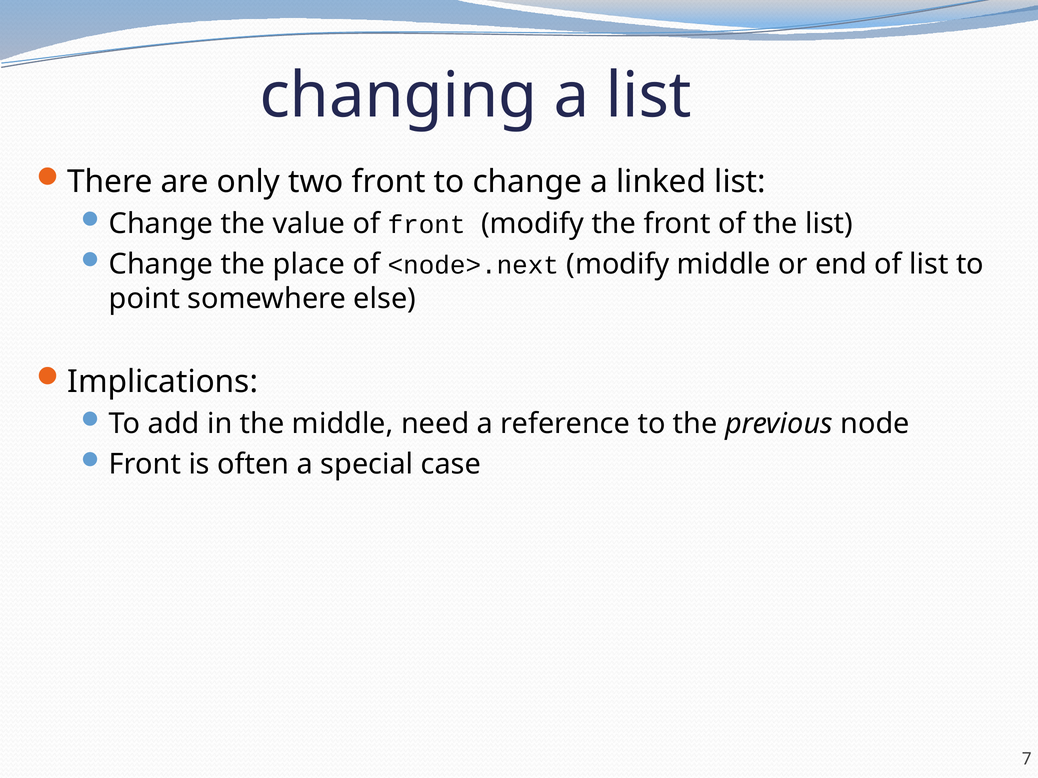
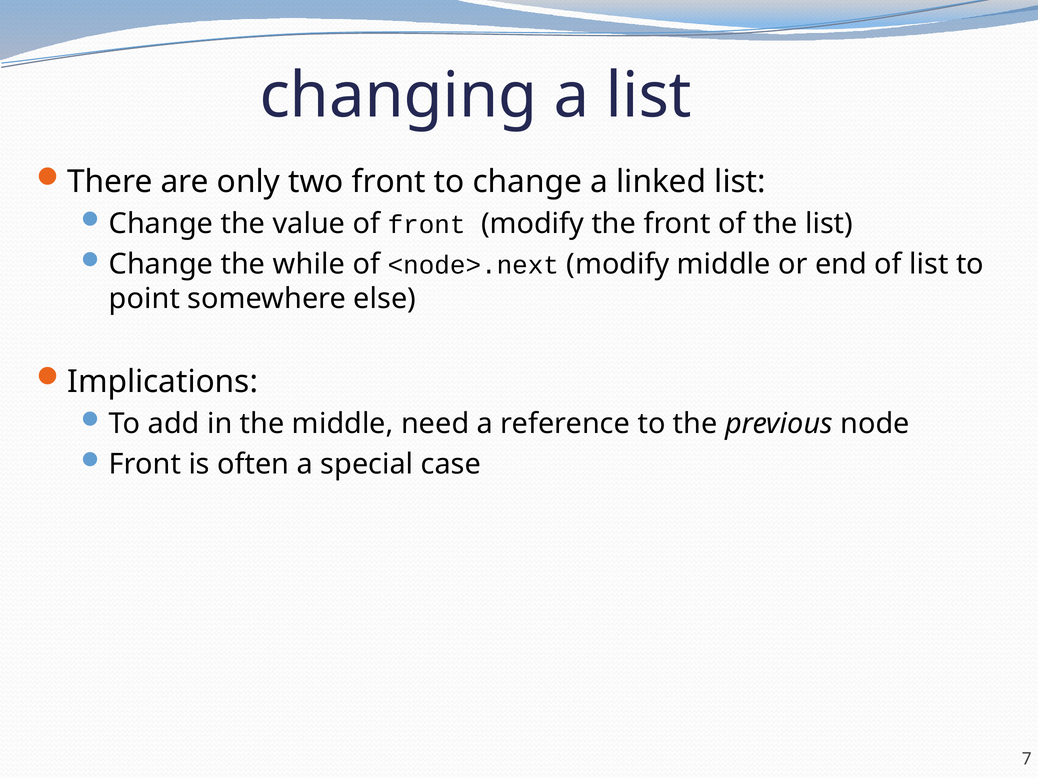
place: place -> while
